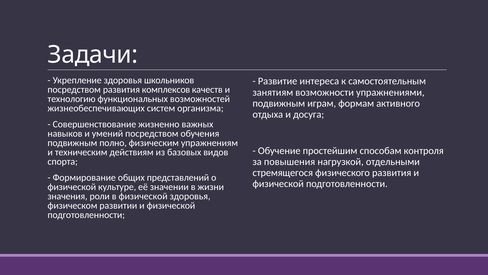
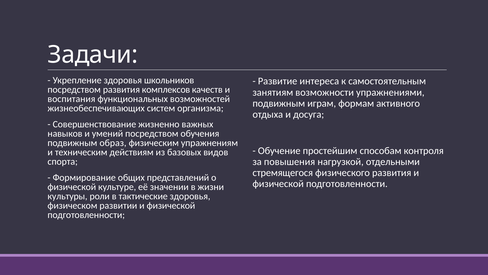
технологию: технологию -> воспитания
полно: полно -> образ
значения: значения -> культуры
в физической: физической -> тактические
